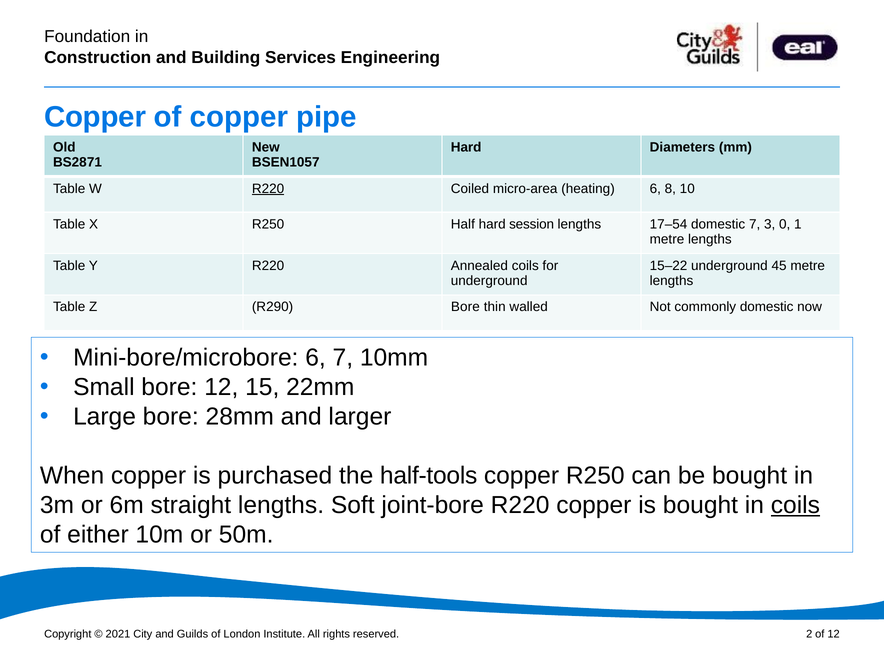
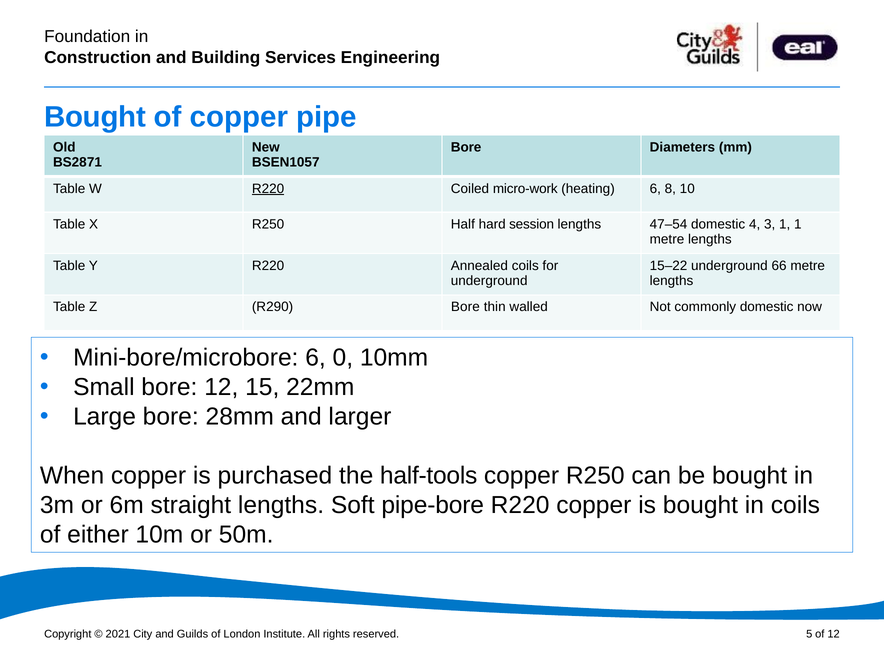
Copper at (95, 117): Copper -> Bought
Hard at (466, 147): Hard -> Bore
micro-area: micro-area -> micro-work
17–54: 17–54 -> 47–54
domestic 7: 7 -> 4
3 0: 0 -> 1
45: 45 -> 66
6 7: 7 -> 0
joint-bore: joint-bore -> pipe-bore
coils at (795, 505) underline: present -> none
2: 2 -> 5
